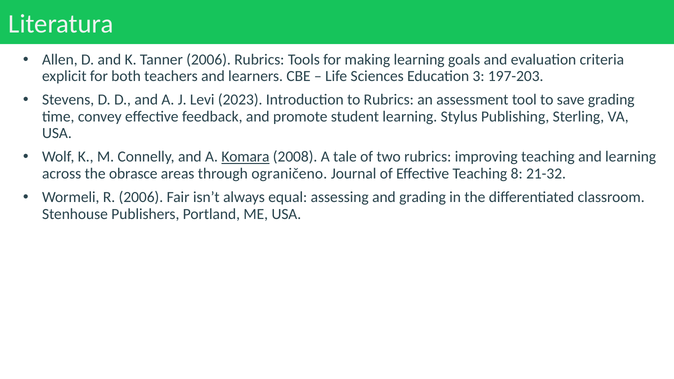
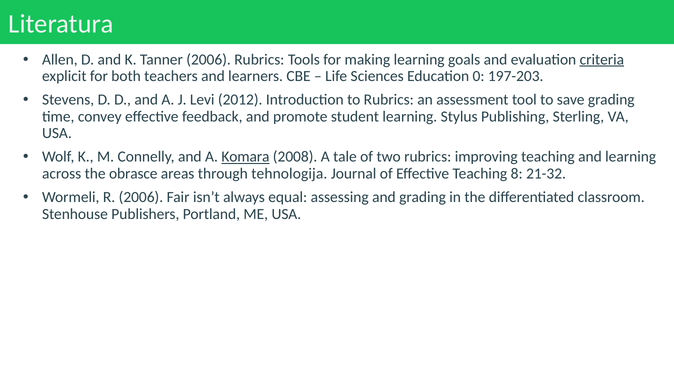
criteria underline: none -> present
3: 3 -> 0
2023: 2023 -> 2012
ograničeno: ograničeno -> tehnologija
